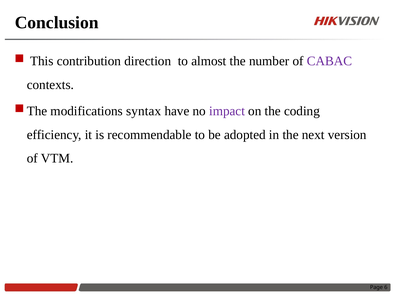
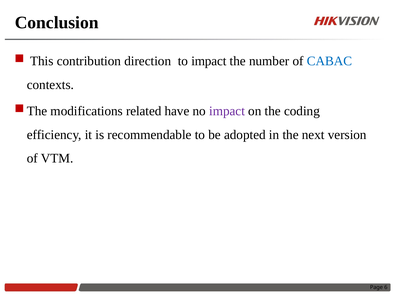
to almost: almost -> impact
CABAC colour: purple -> blue
syntax: syntax -> related
